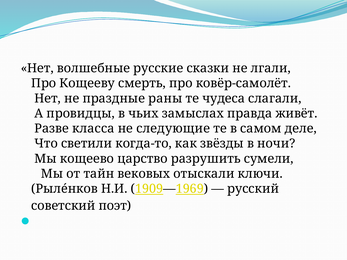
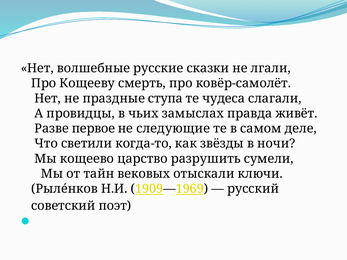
раны: раны -> ступа
класса: класса -> первое
